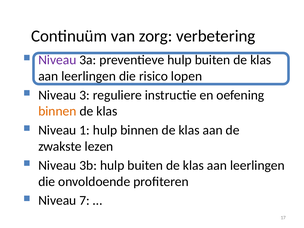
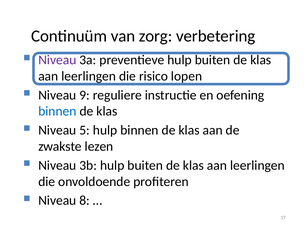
3: 3 -> 9
binnen at (57, 111) colour: orange -> blue
1: 1 -> 5
7: 7 -> 8
